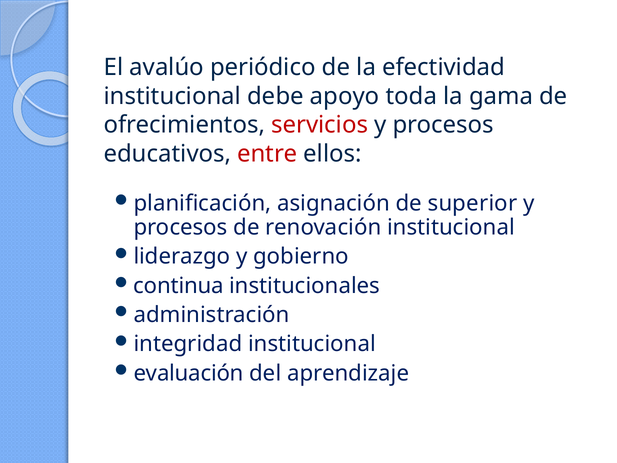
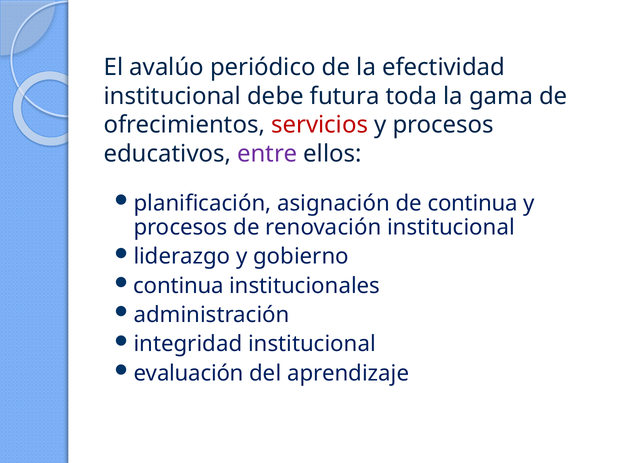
apoyo: apoyo -> futura
entre colour: red -> purple
de superior: superior -> continua
